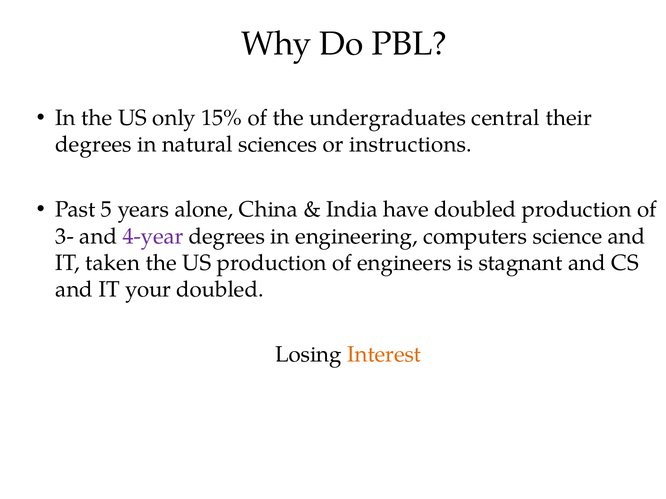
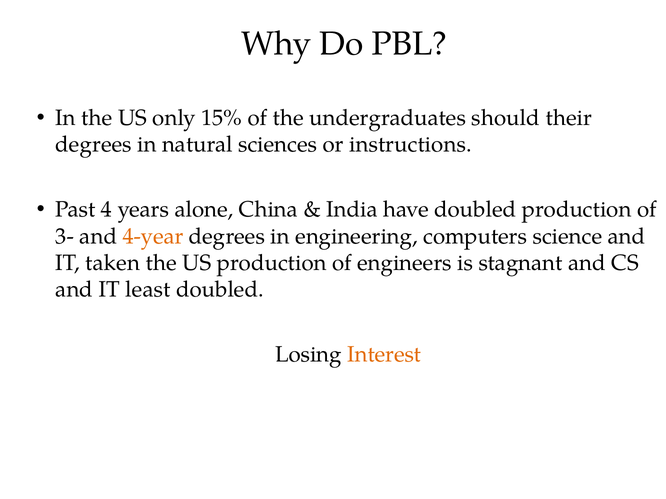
central: central -> should
5: 5 -> 4
4-year colour: purple -> orange
your: your -> least
